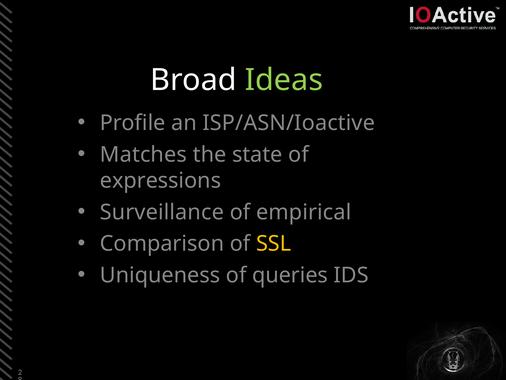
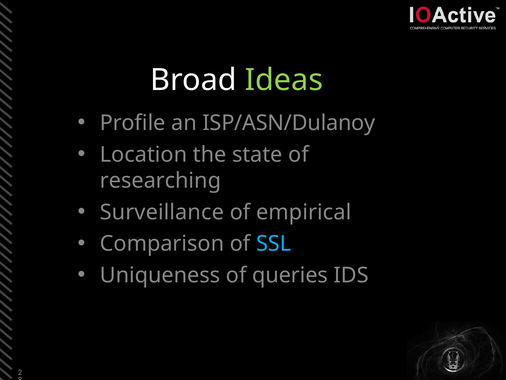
ISP/ASN/Ioactive: ISP/ASN/Ioactive -> ISP/ASN/Dulanoy
Matches: Matches -> Location
expressions: expressions -> researching
SSL colour: yellow -> light blue
